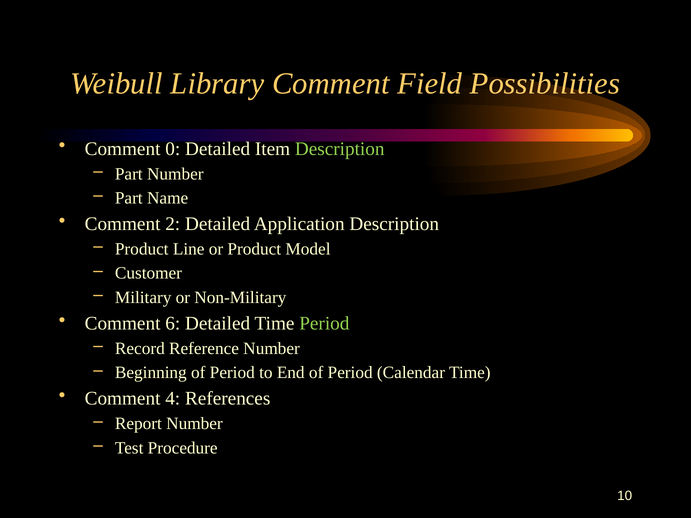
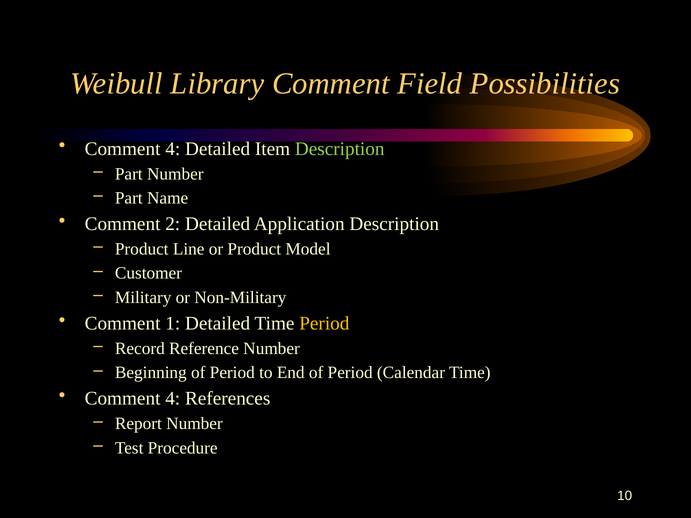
0 at (173, 149): 0 -> 4
6: 6 -> 1
Period at (324, 323) colour: light green -> yellow
